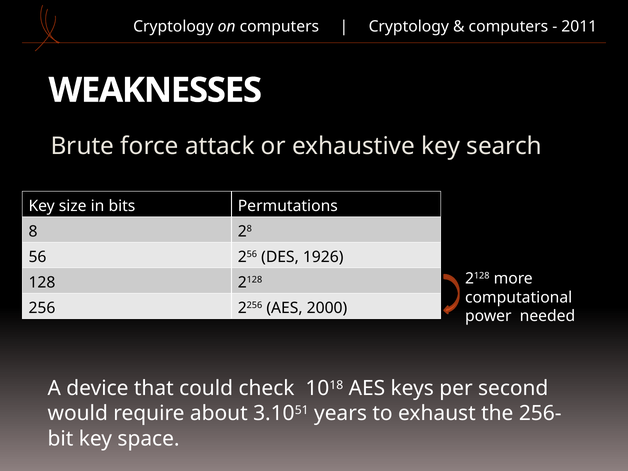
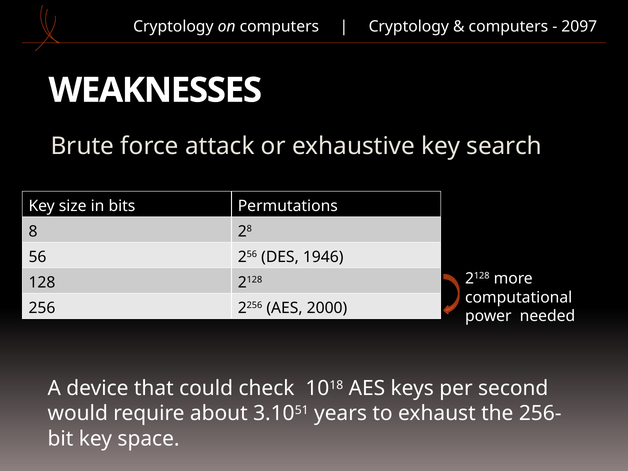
2011: 2011 -> 2097
1926: 1926 -> 1946
